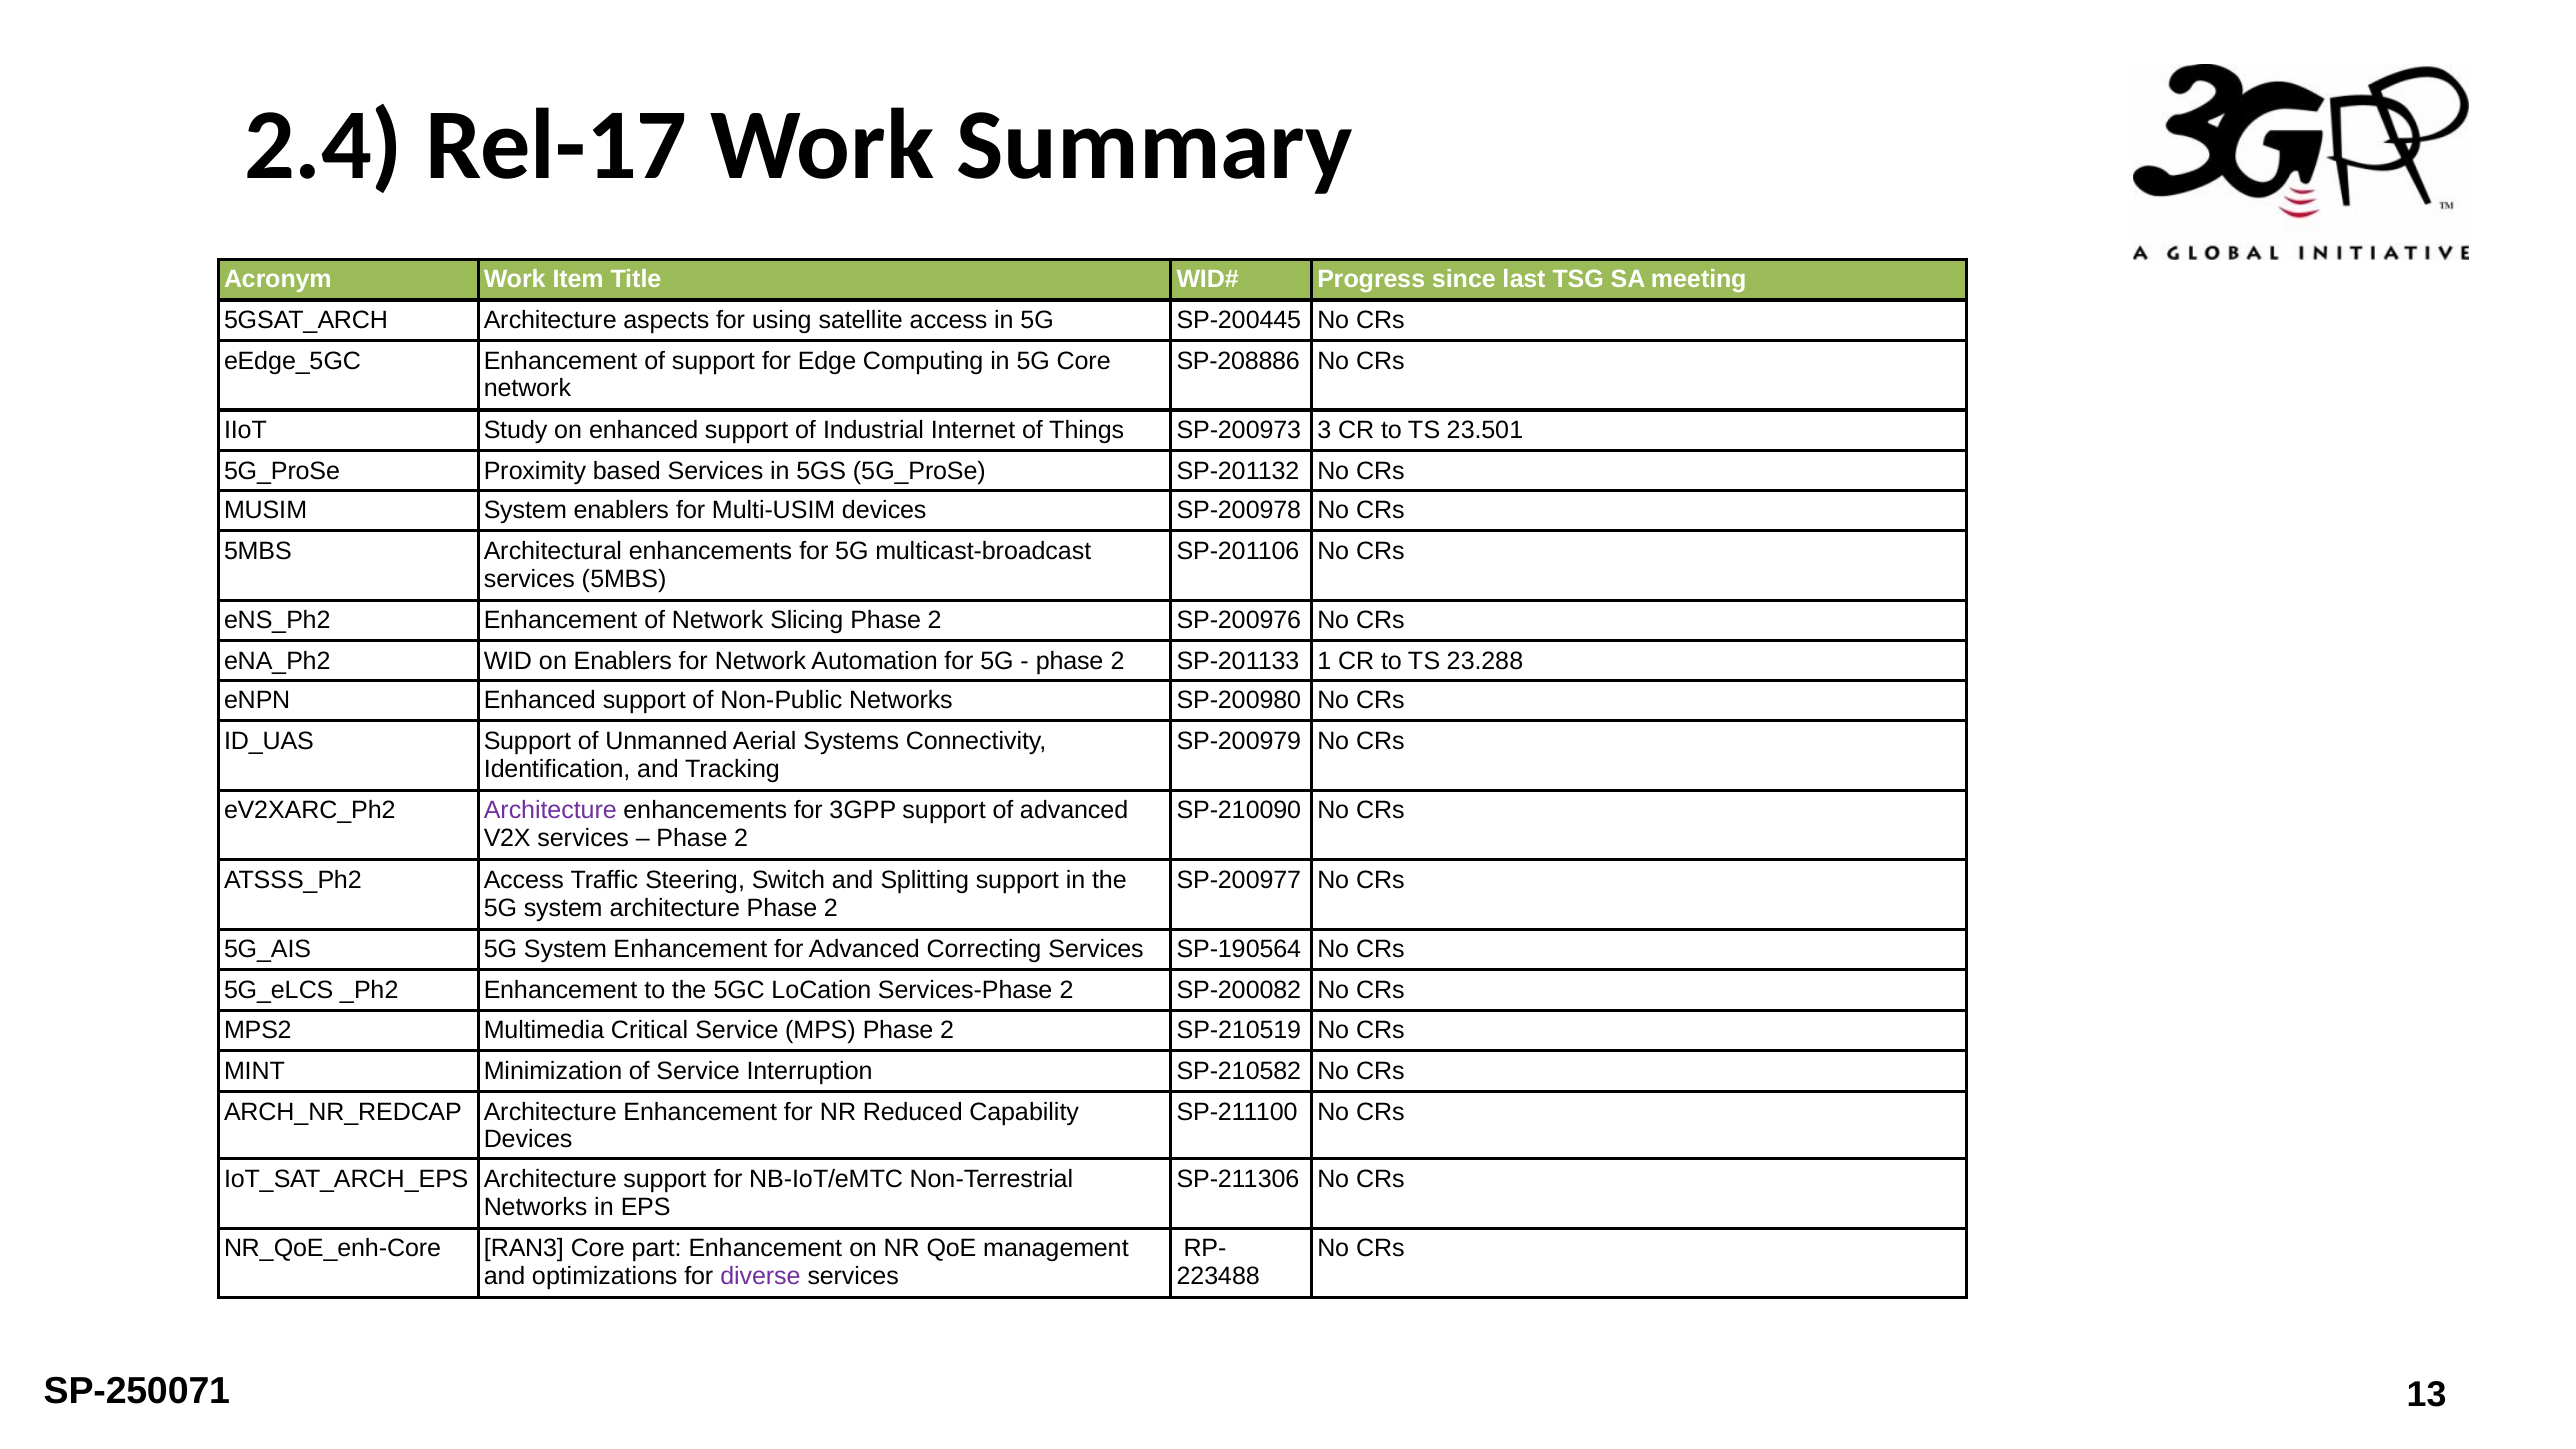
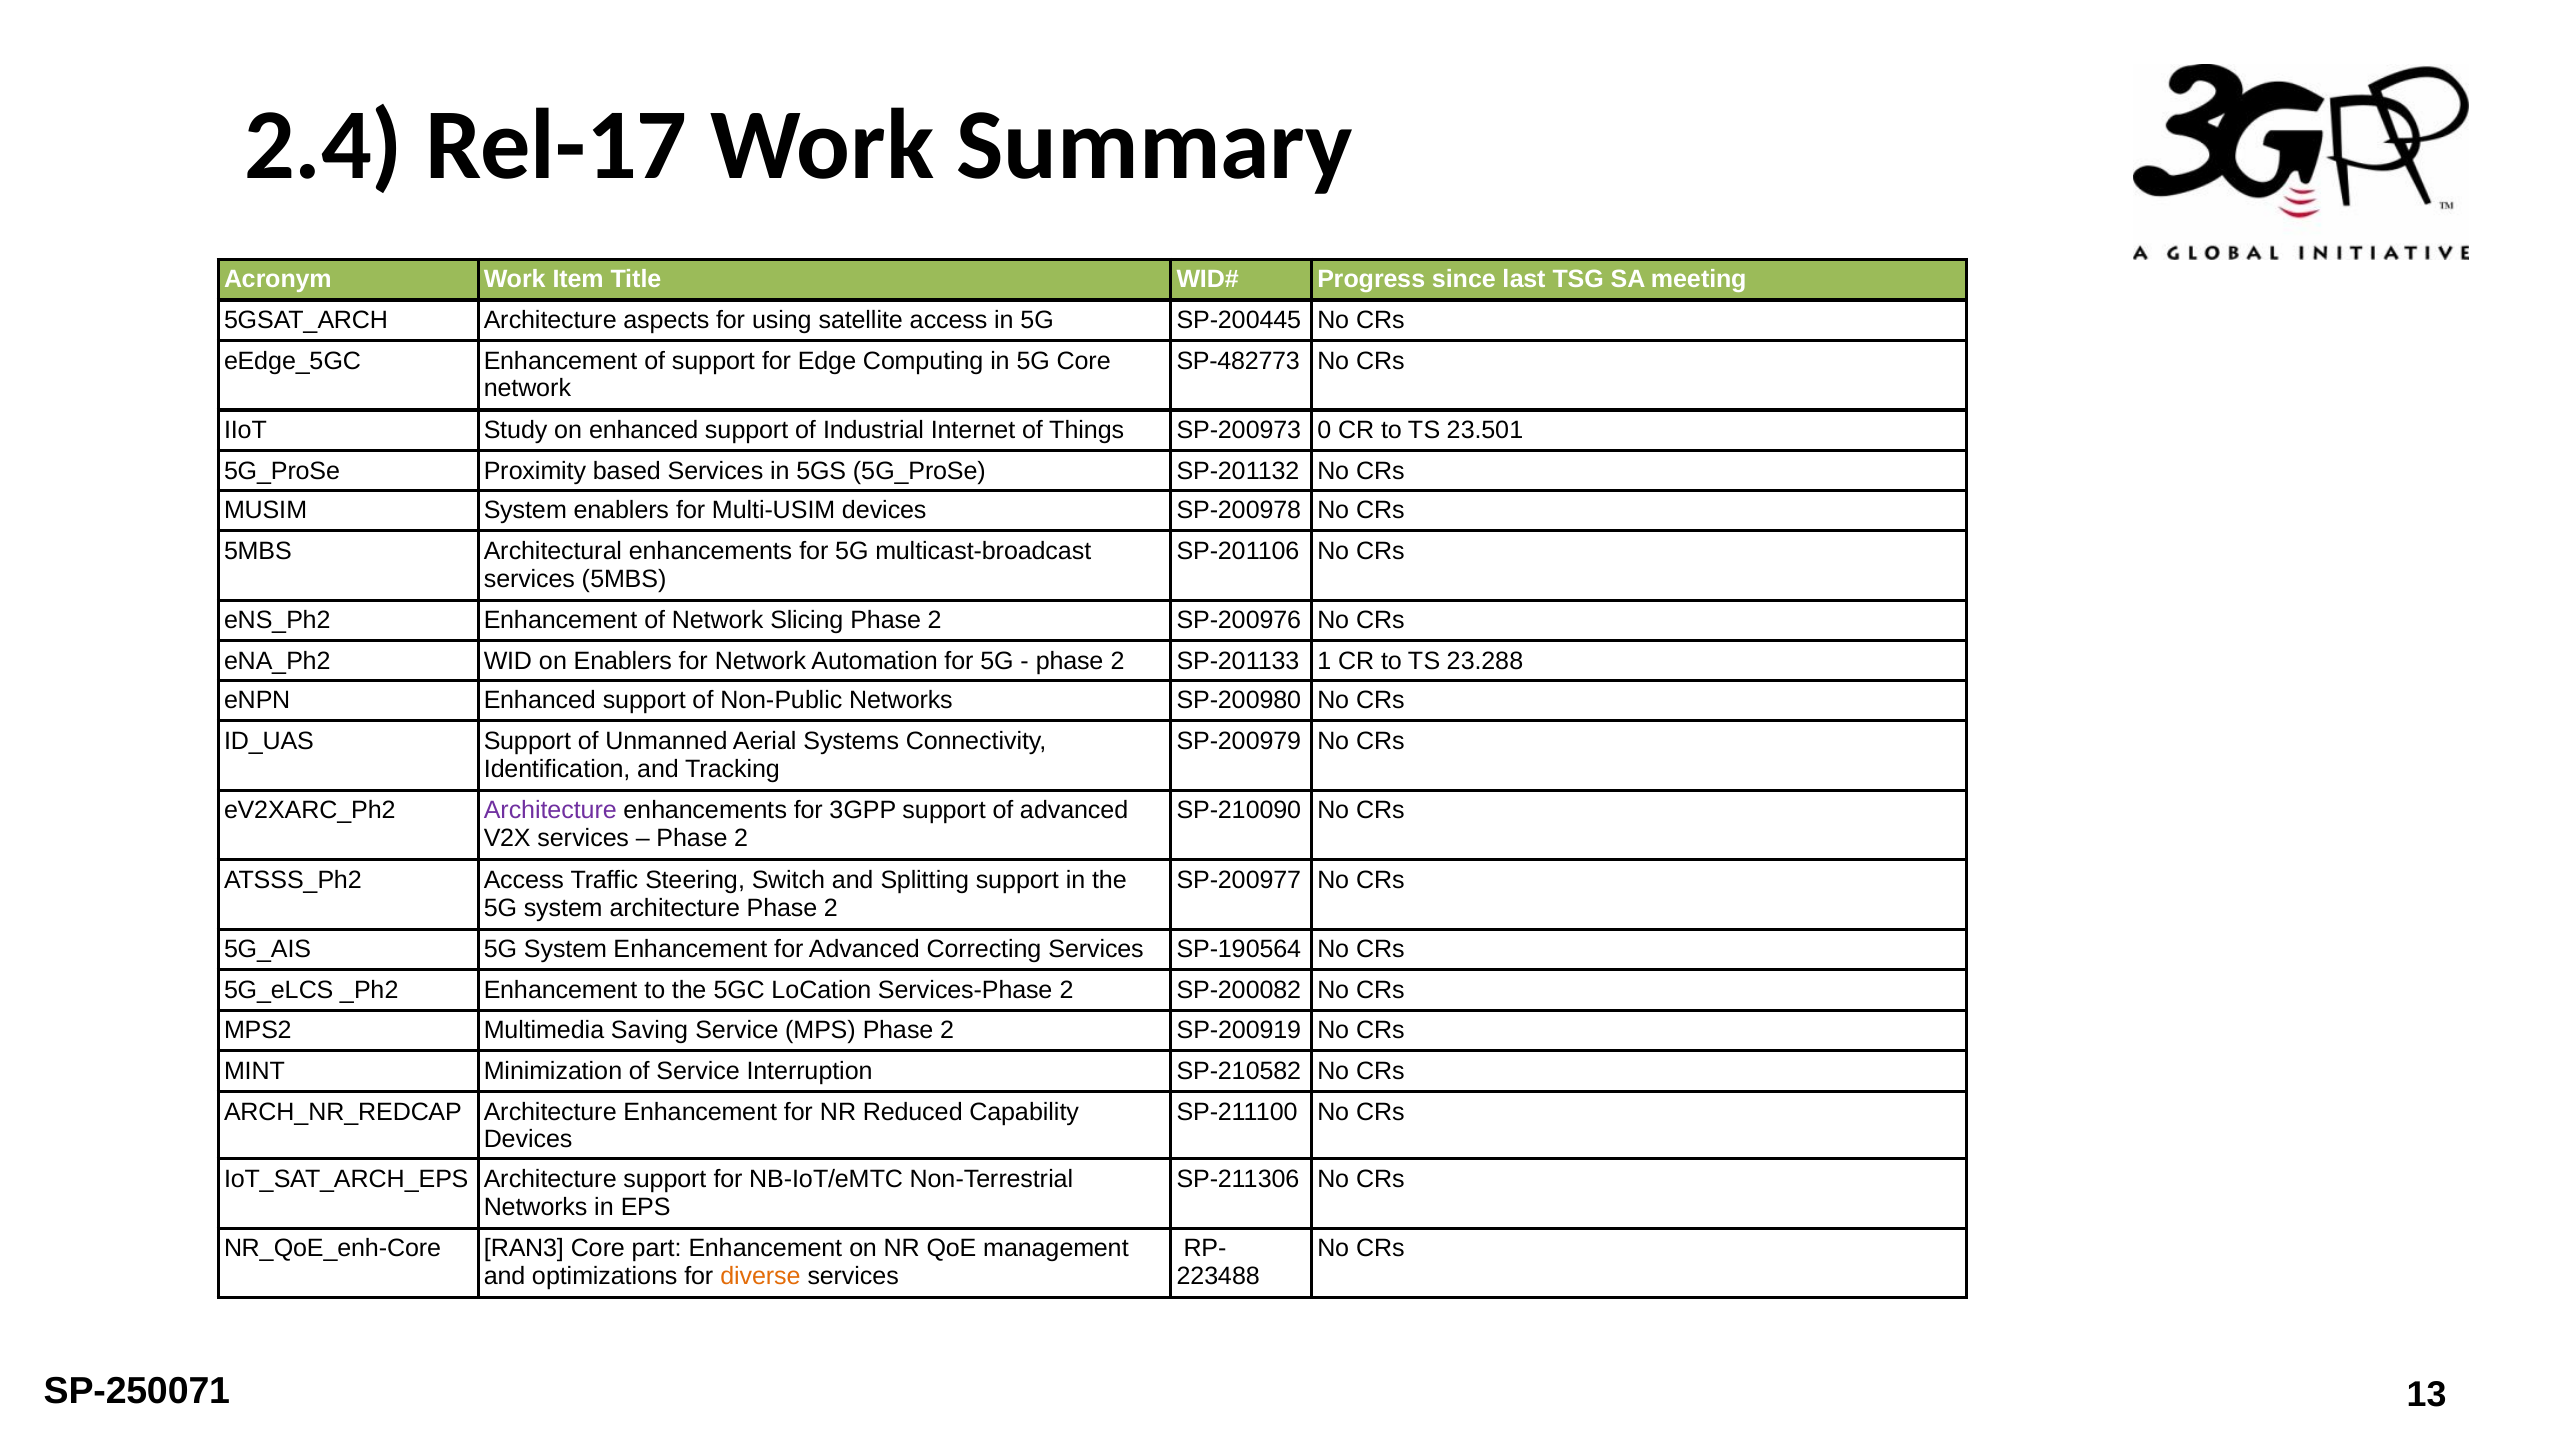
SP-208886: SP-208886 -> SP-482773
3: 3 -> 0
Critical: Critical -> Saving
SP-210519: SP-210519 -> SP-200919
diverse colour: purple -> orange
